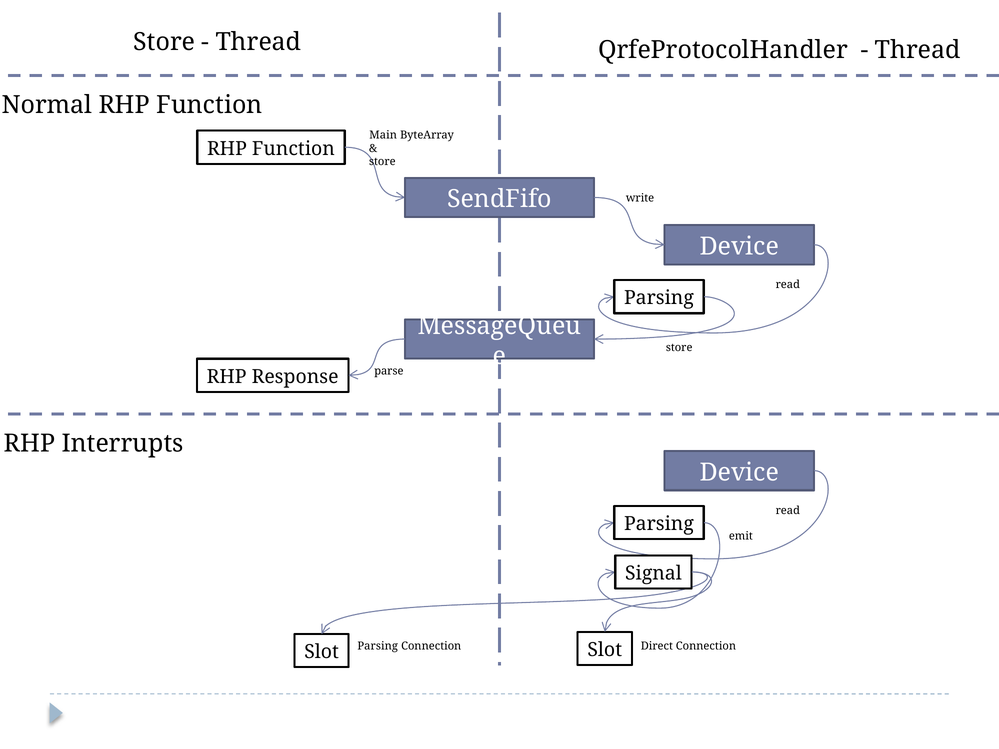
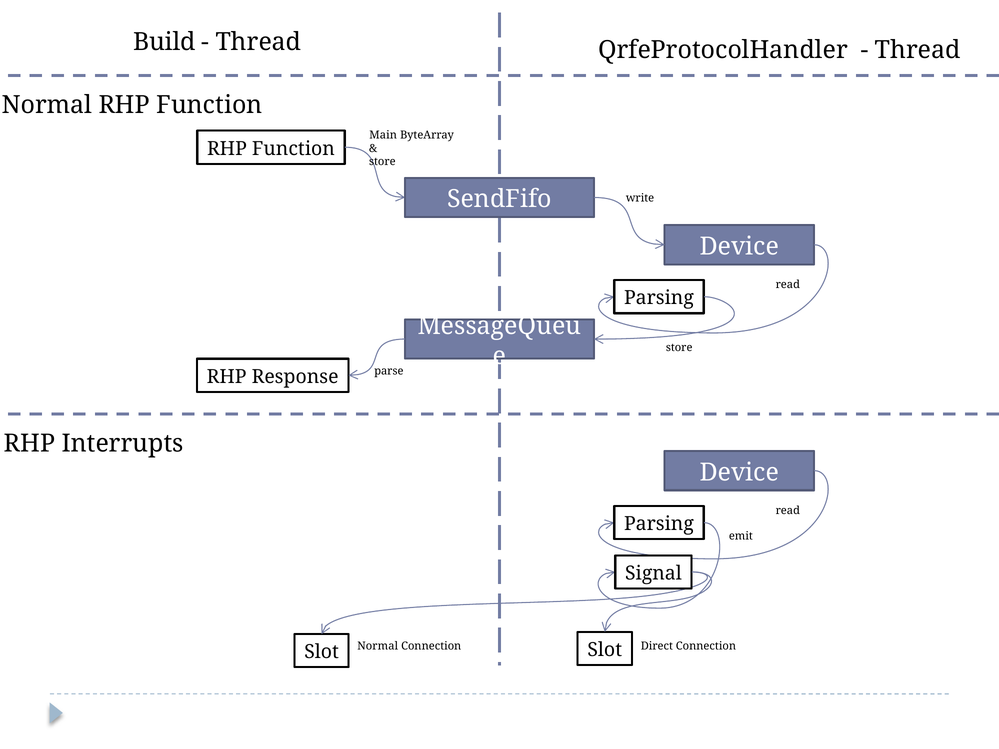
Store at (164, 42): Store -> Build
Slot Parsing: Parsing -> Normal
